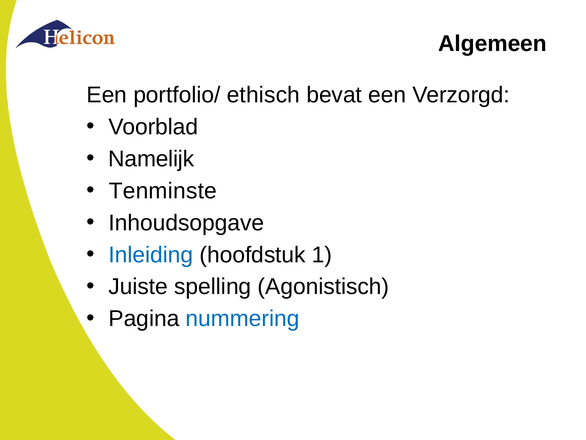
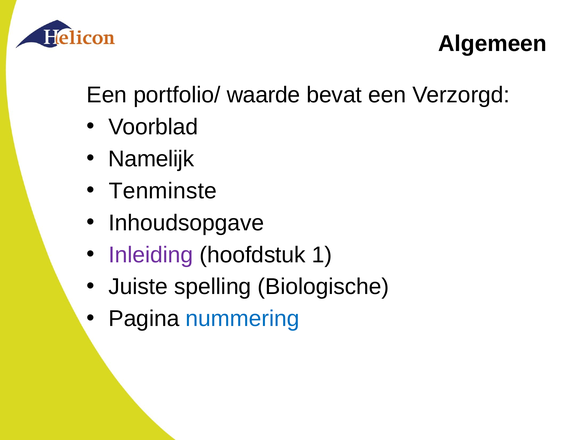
ethisch: ethisch -> waarde
Inleiding colour: blue -> purple
Agonistisch: Agonistisch -> Biologische
